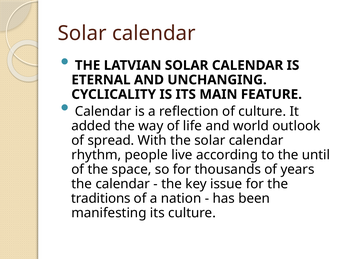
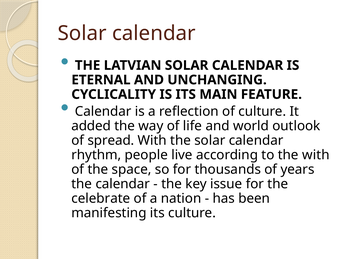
the until: until -> with
traditions: traditions -> celebrate
